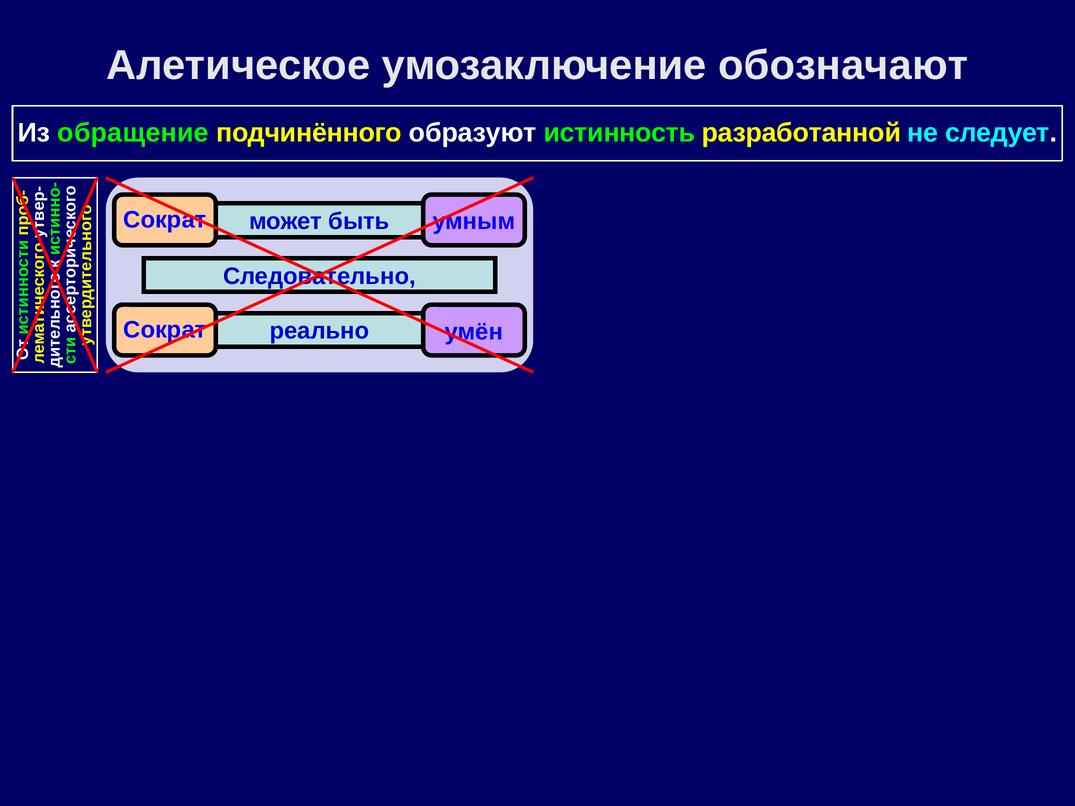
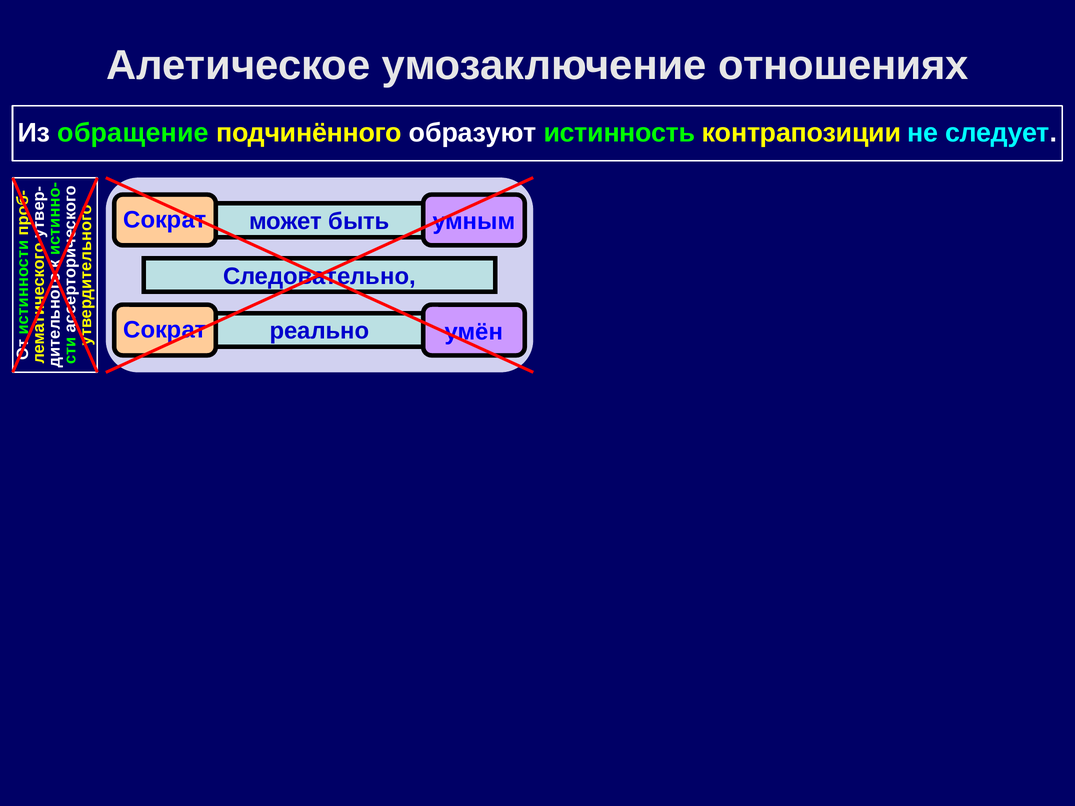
обозначают: обозначают -> отношениях
разработанной: разработанной -> контрапозиции
